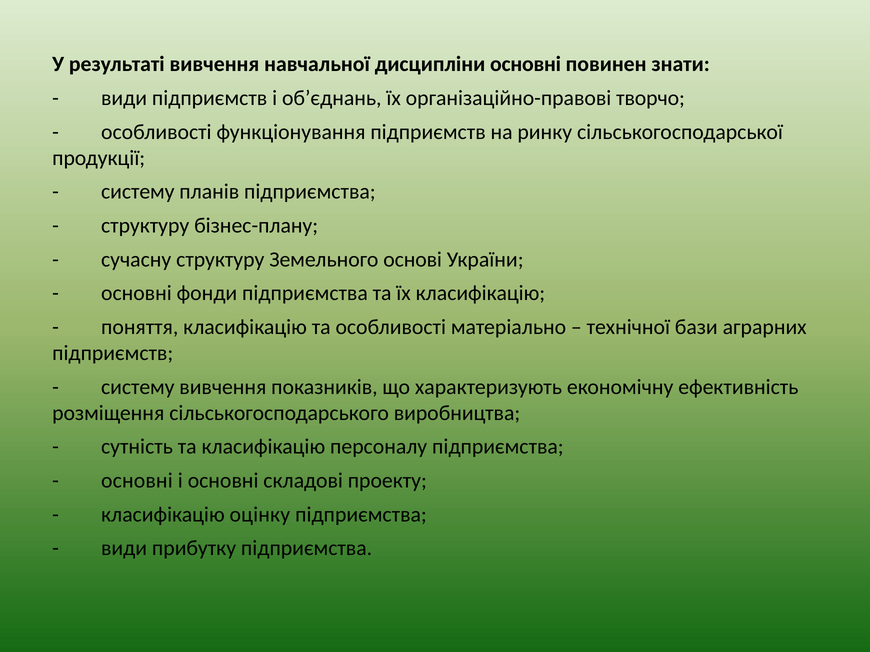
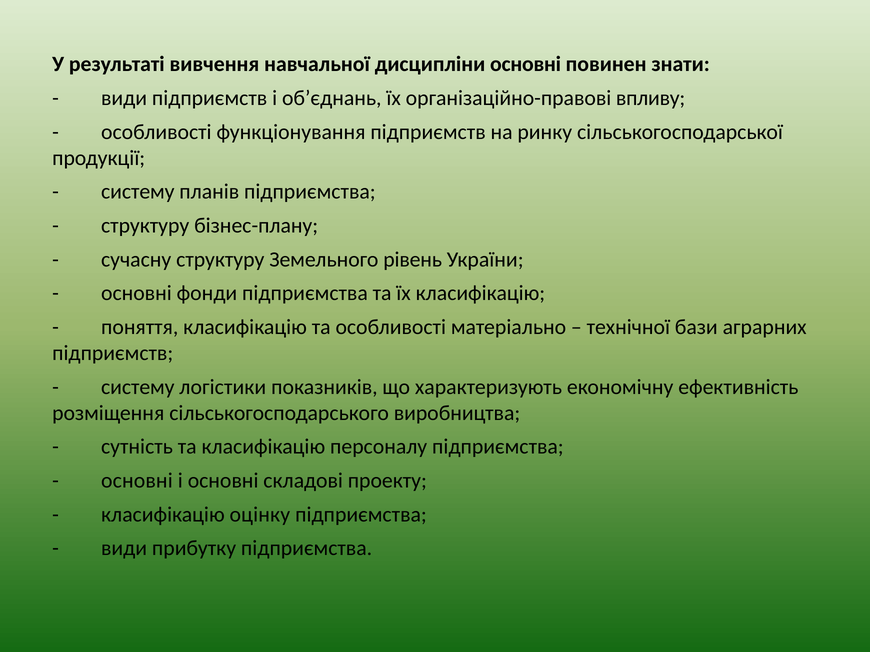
творчо: творчо -> впливу
основі: основі -> рівень
систему вивчення: вивчення -> логістики
